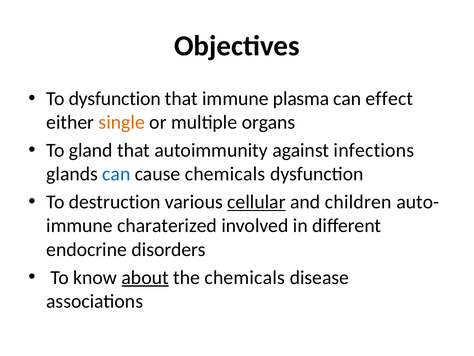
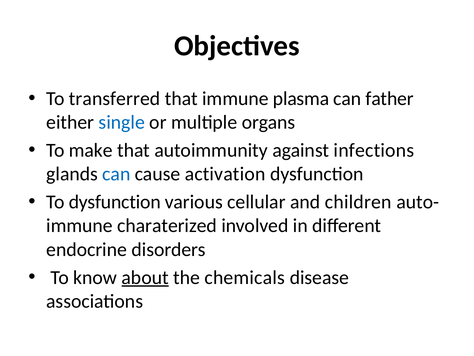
To dysfunction: dysfunction -> transferred
effect: effect -> father
single colour: orange -> blue
gland: gland -> make
cause chemicals: chemicals -> activation
To destruction: destruction -> dysfunction
cellular underline: present -> none
